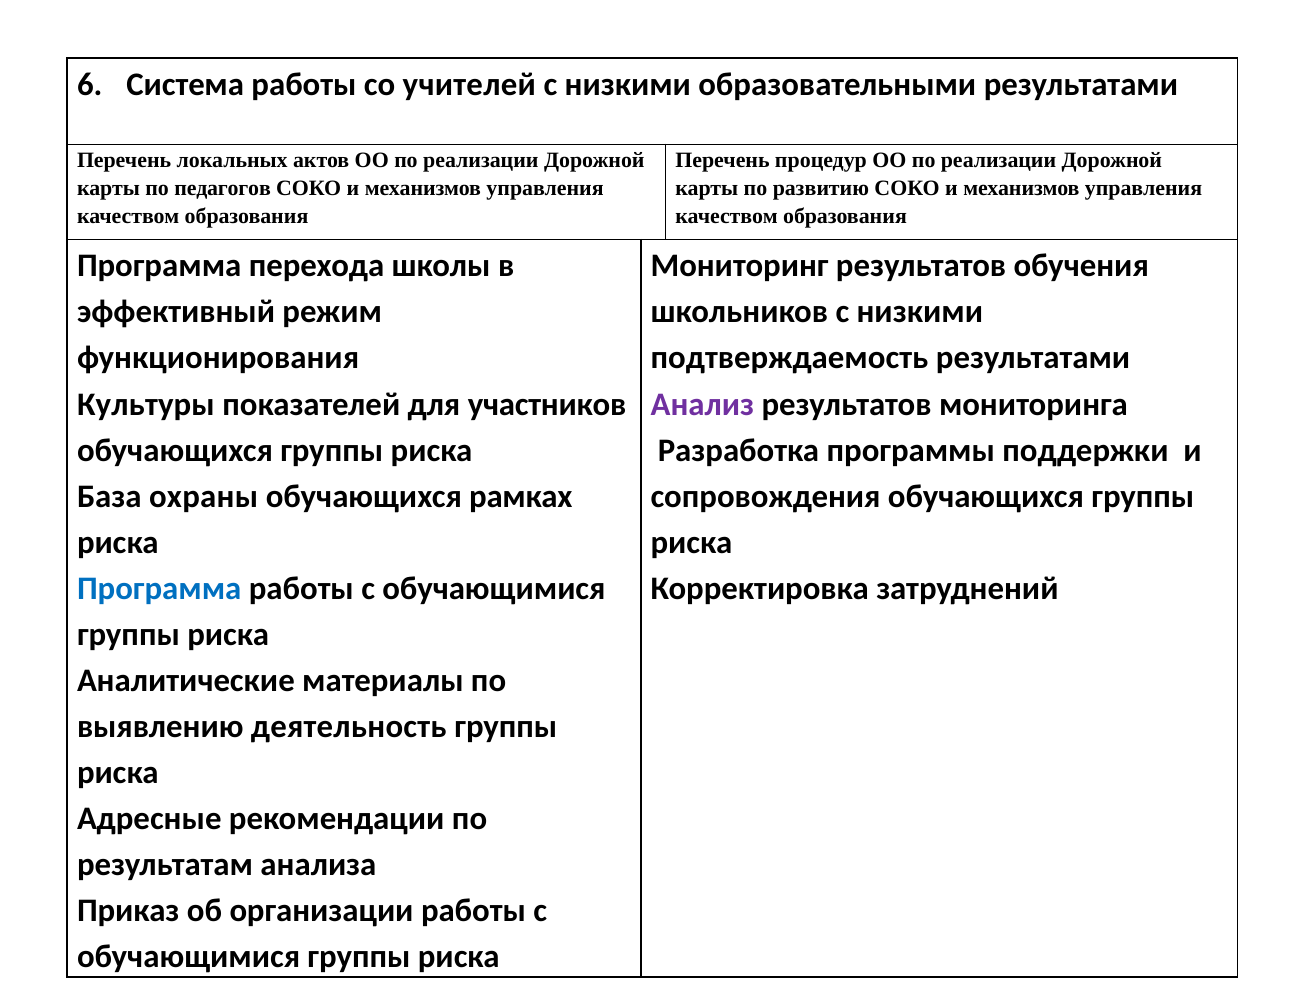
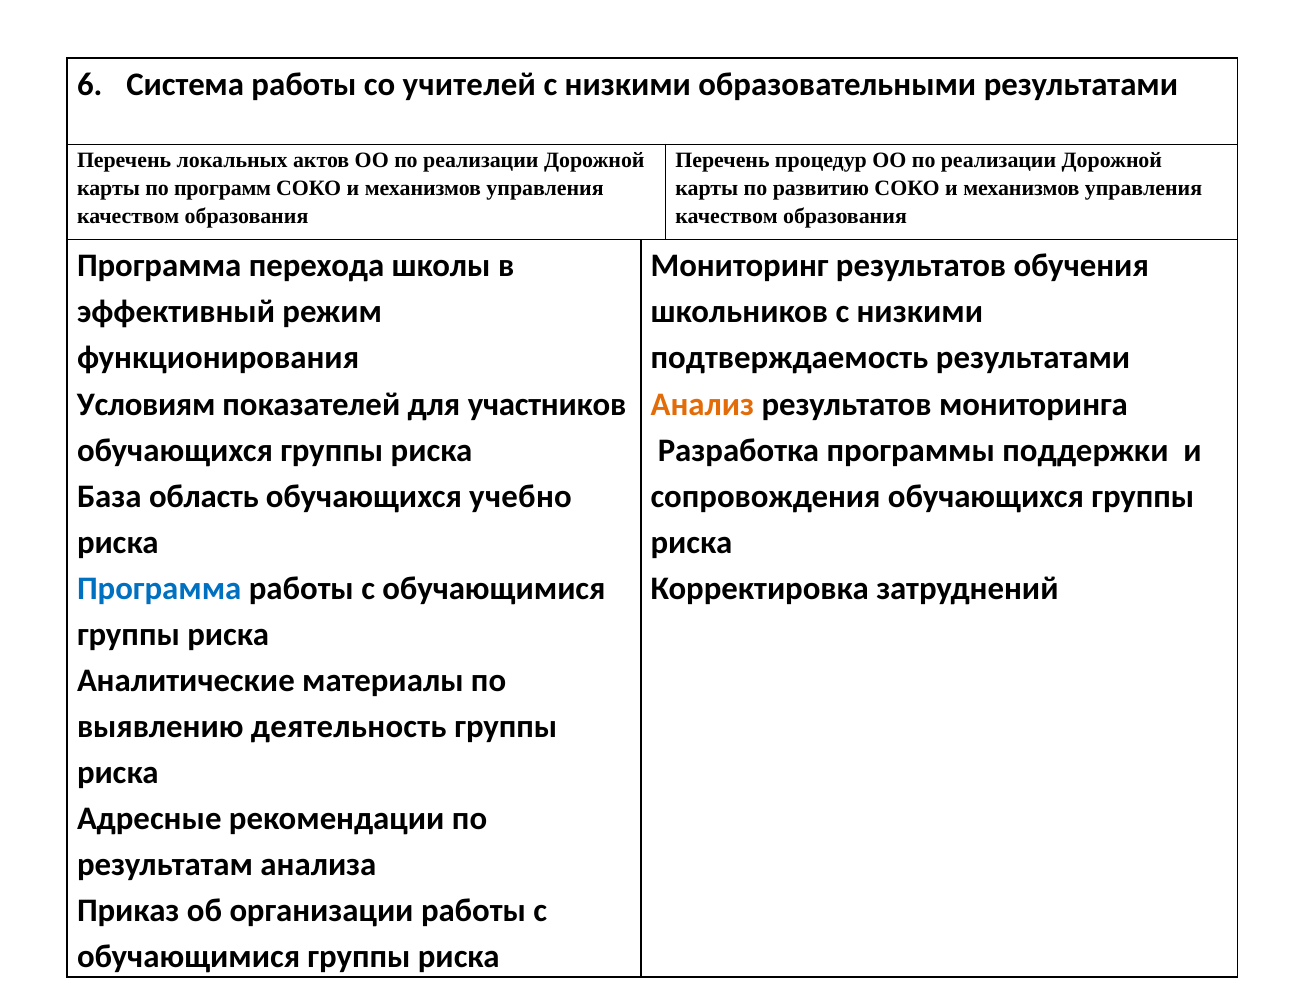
педагогов: педагогов -> программ
Культуры: Культуры -> Условиям
Анализ colour: purple -> orange
охраны: охраны -> область
рамках: рамках -> учебно
